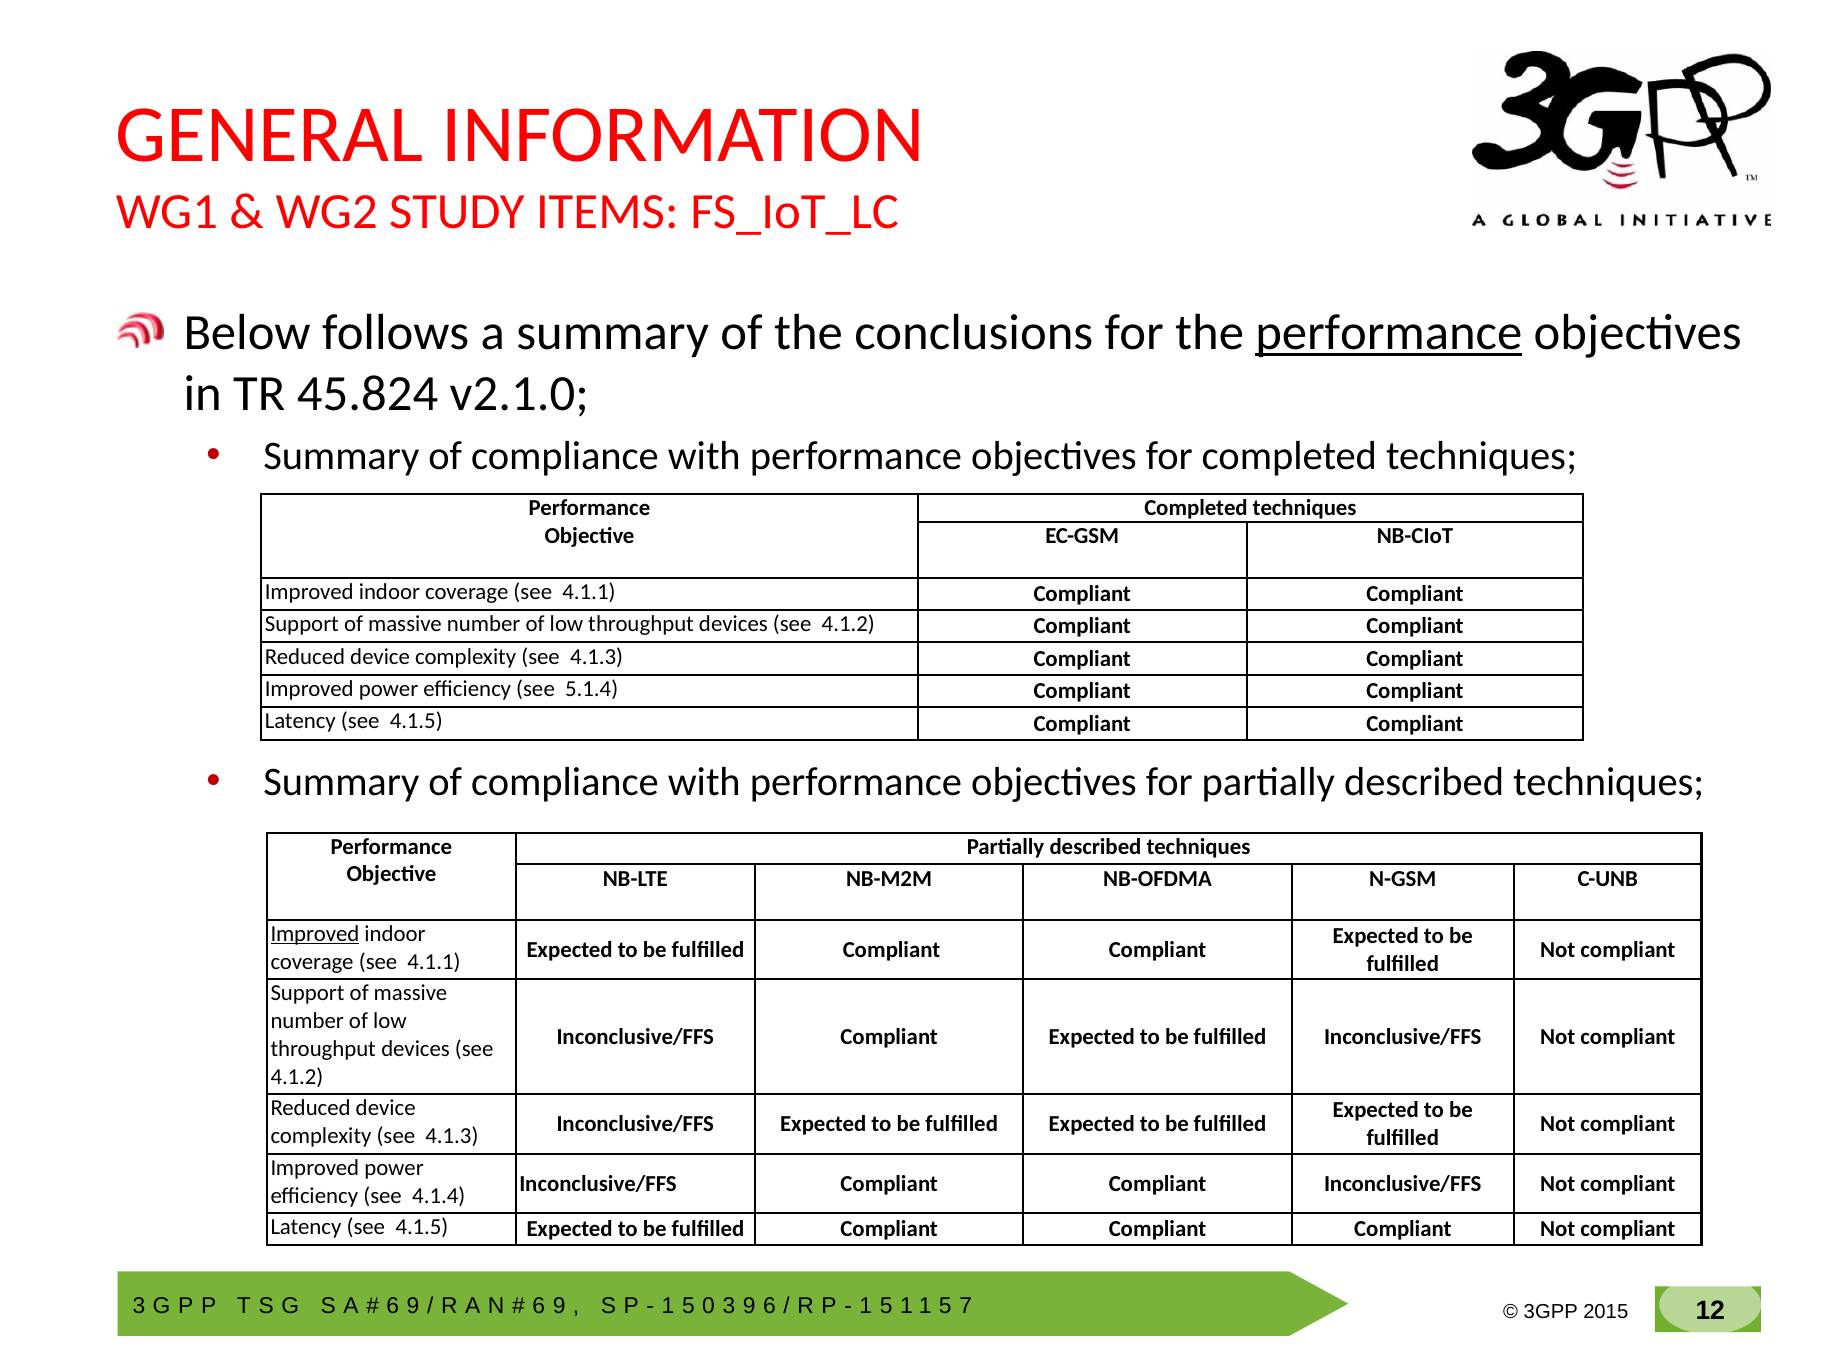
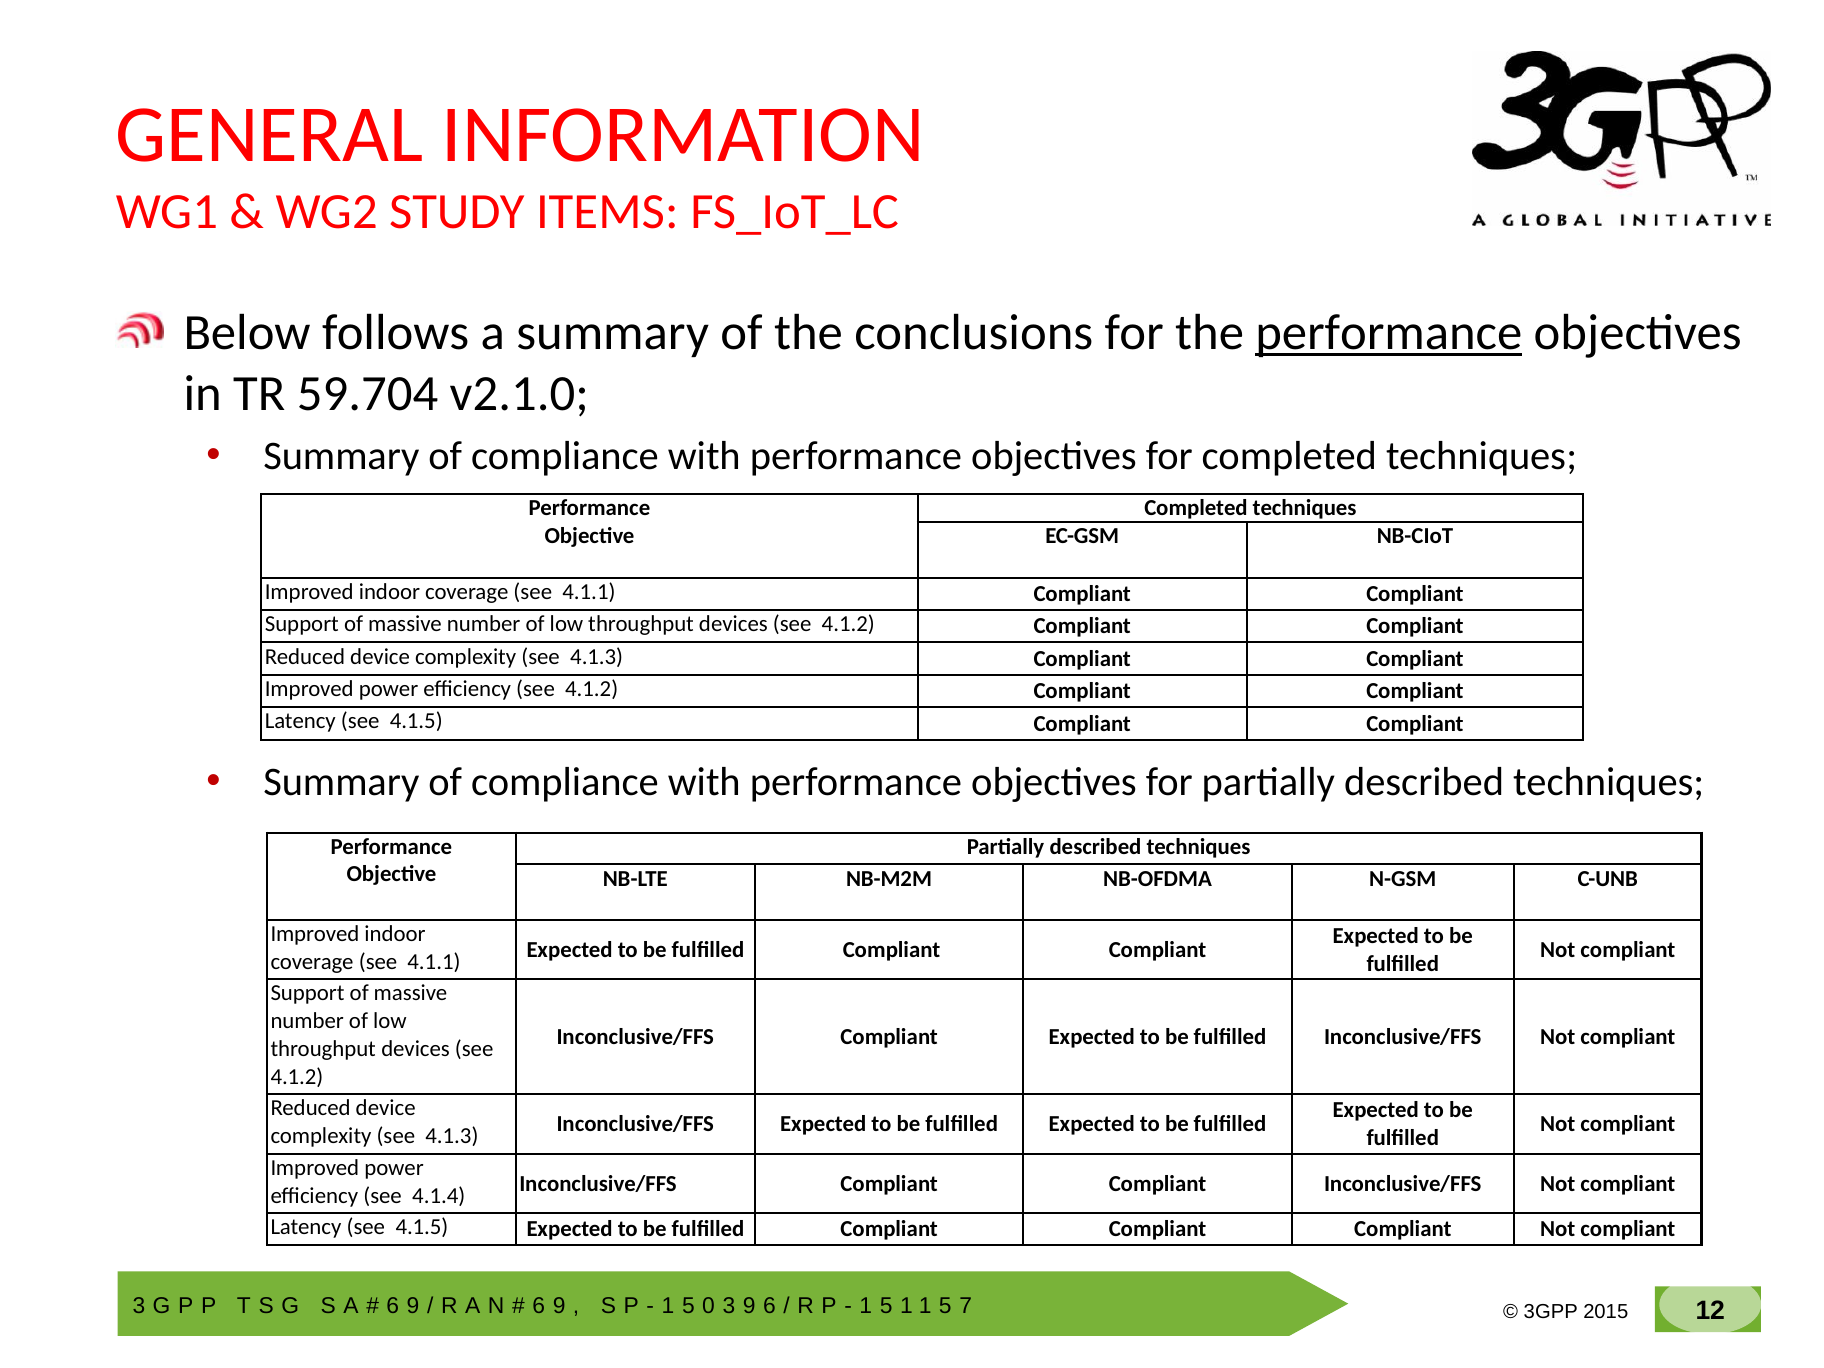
45.824: 45.824 -> 59.704
efficiency see 5.1.4: 5.1.4 -> 4.1.2
Improved at (315, 934) underline: present -> none
